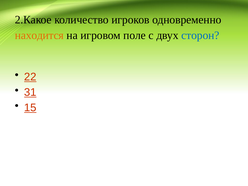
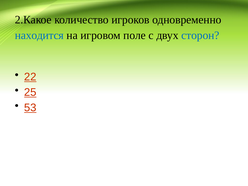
находится colour: orange -> blue
31: 31 -> 25
15: 15 -> 53
